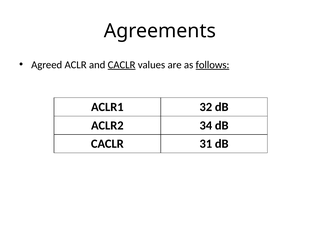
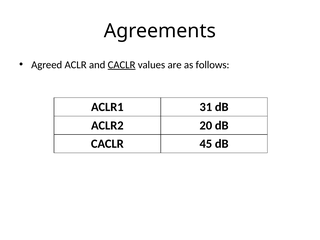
follows underline: present -> none
32: 32 -> 31
34: 34 -> 20
31: 31 -> 45
